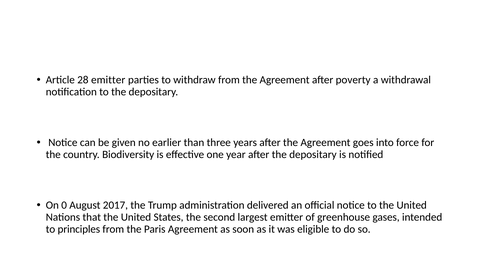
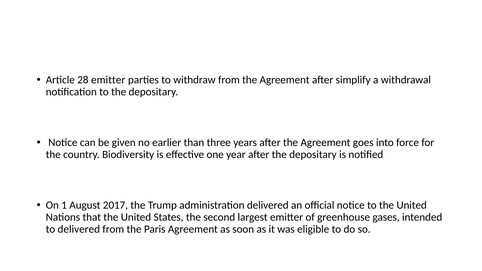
poverty: poverty -> simplify
0: 0 -> 1
to principles: principles -> delivered
